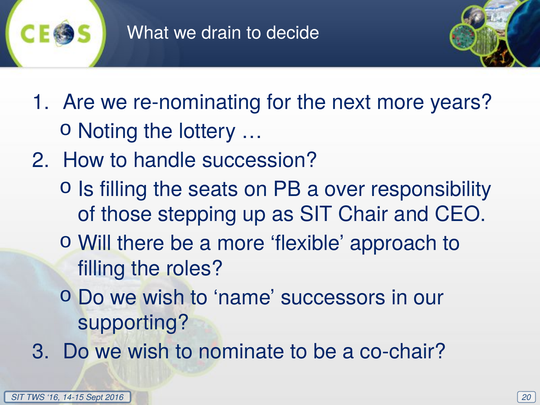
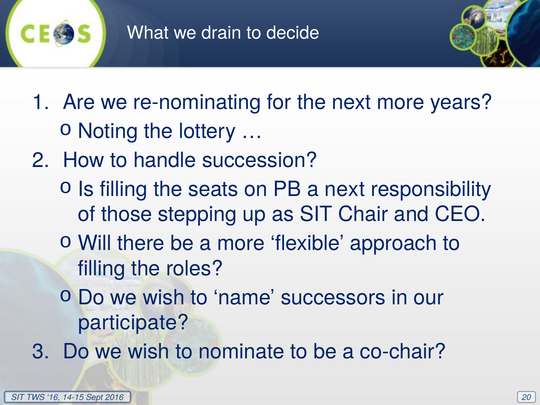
a over: over -> next
supporting: supporting -> participate
